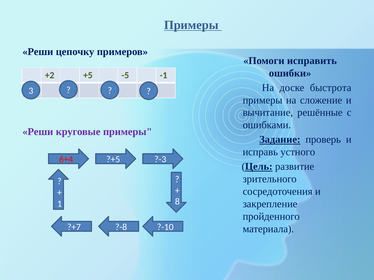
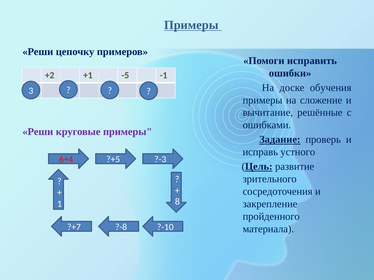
+5: +5 -> +1
быстрота: быстрота -> обучения
